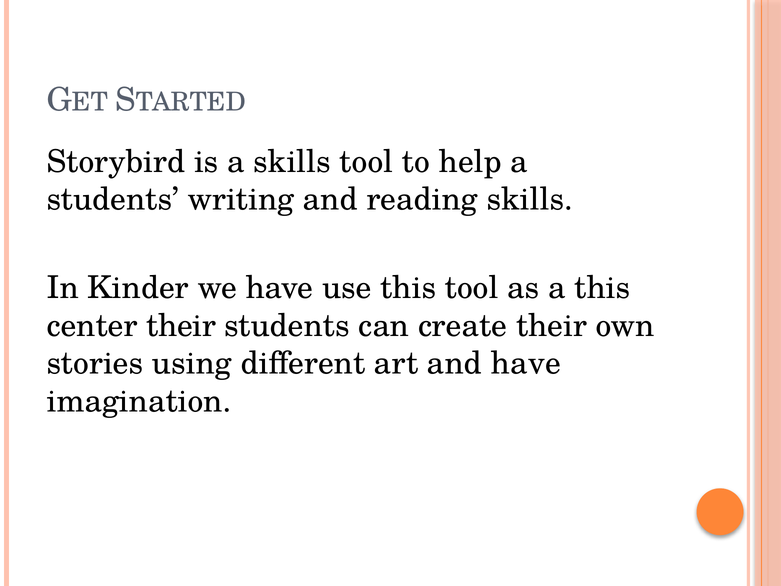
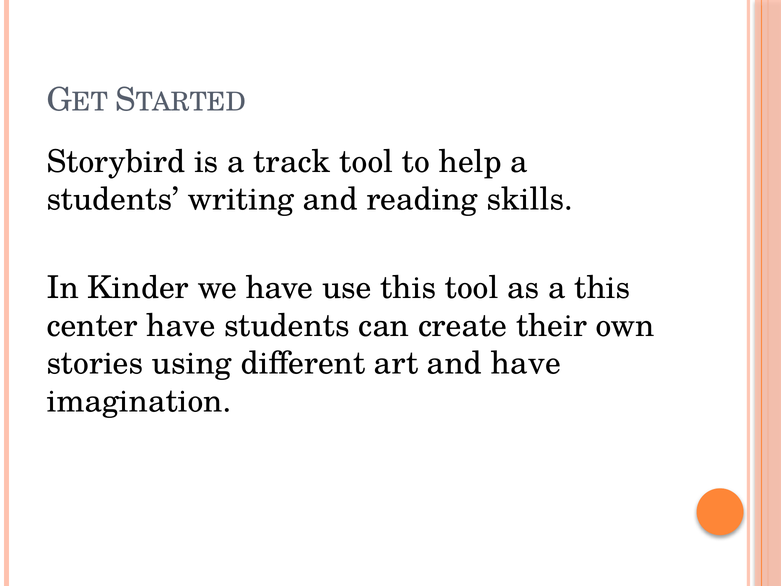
a skills: skills -> track
center their: their -> have
